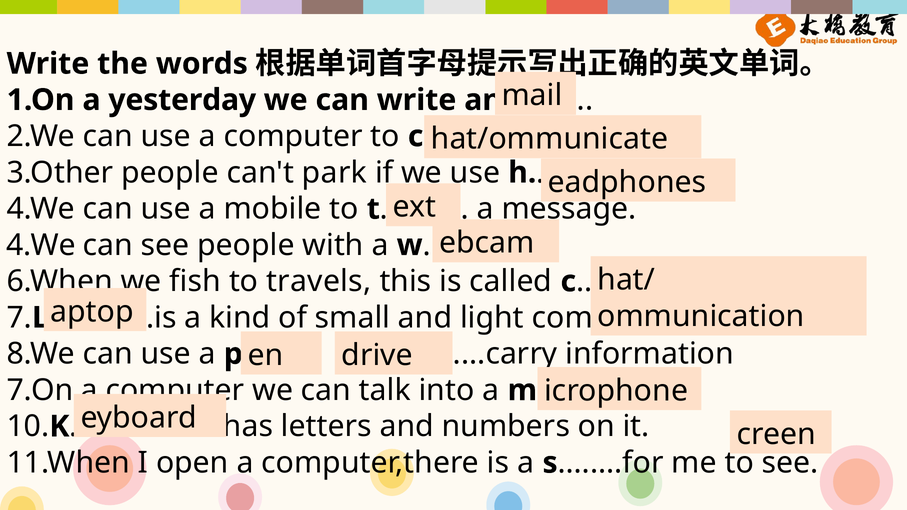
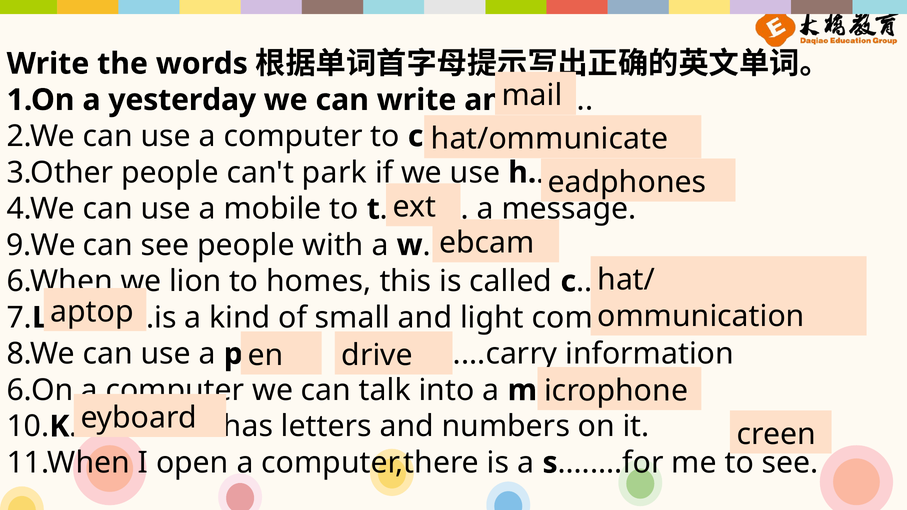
4.We at (41, 245): 4.We -> 9.We
fish: fish -> lion
travels: travels -> homes
7.On: 7.On -> 6.On
